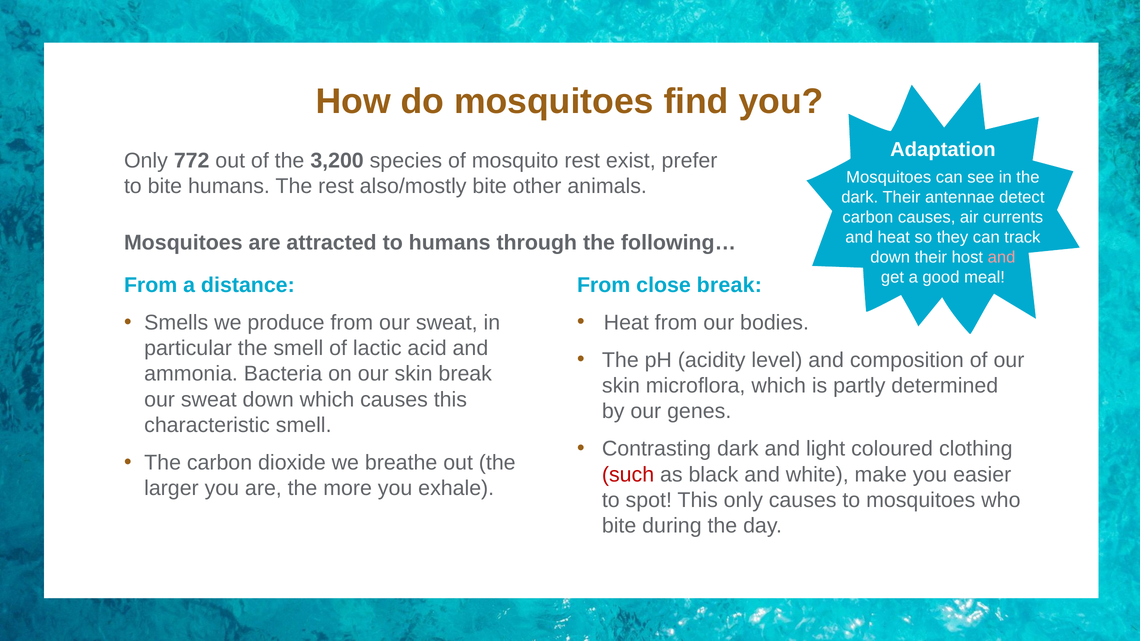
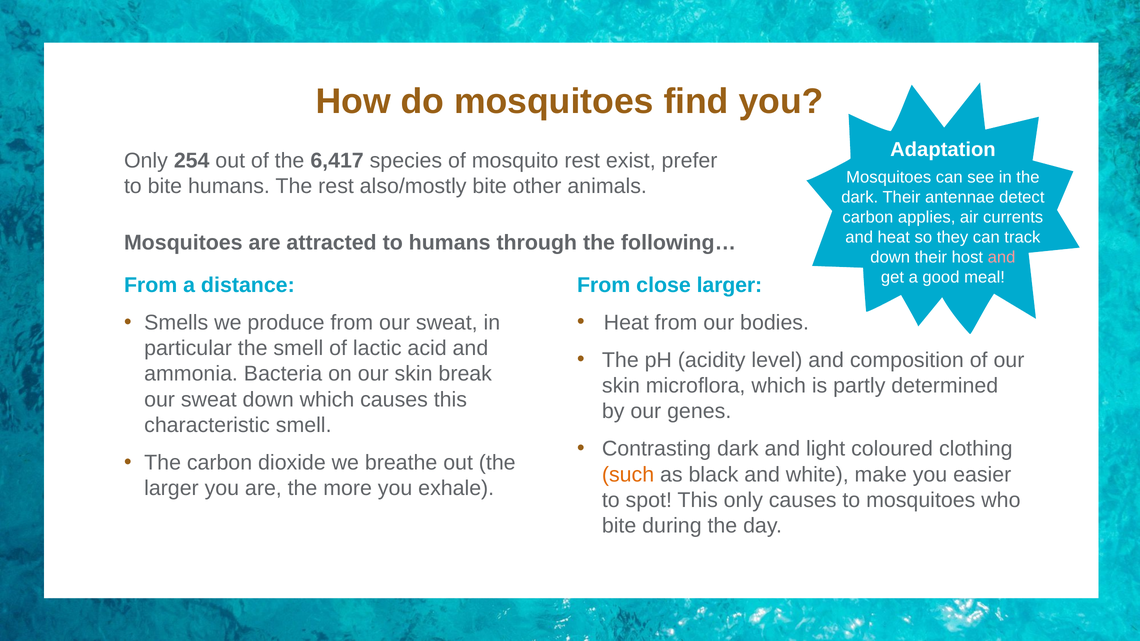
772: 772 -> 254
3,200: 3,200 -> 6,417
carbon causes: causes -> applies
close break: break -> larger
such colour: red -> orange
